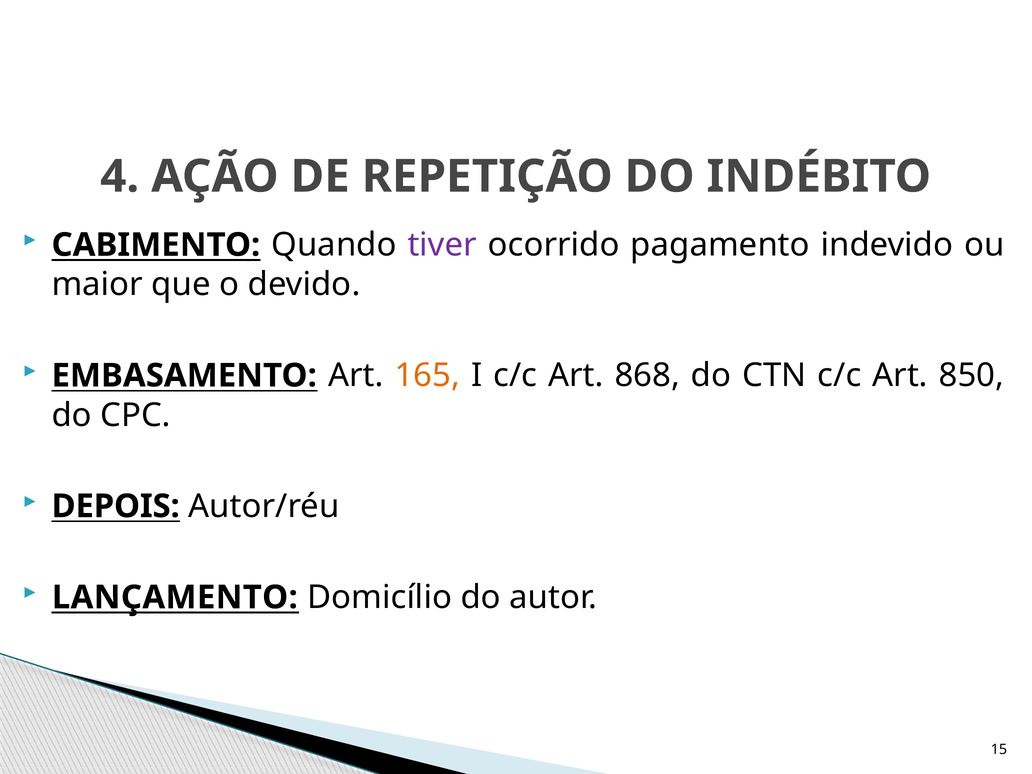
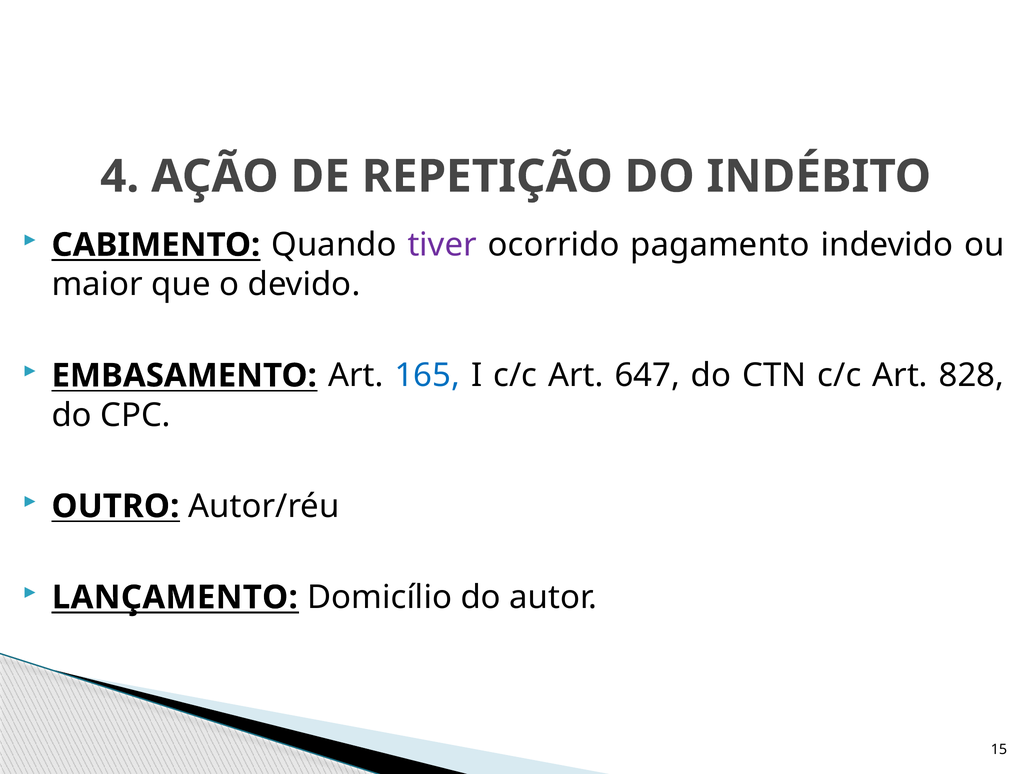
165 colour: orange -> blue
868: 868 -> 647
850: 850 -> 828
DEPOIS: DEPOIS -> OUTRO
